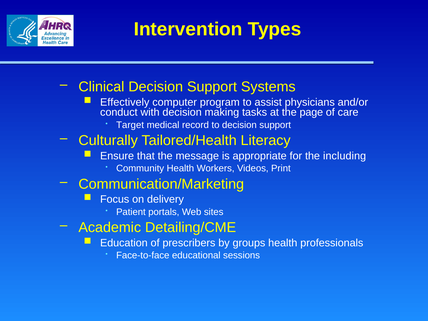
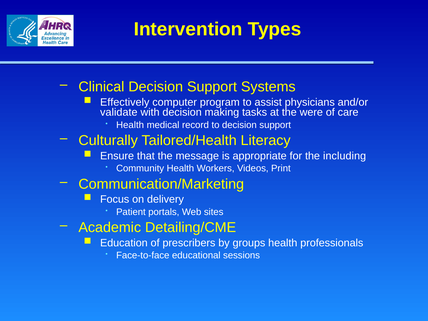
conduct: conduct -> validate
page: page -> were
Target at (130, 125): Target -> Health
